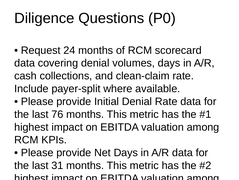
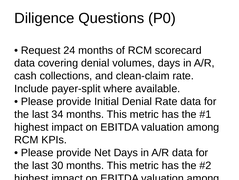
76: 76 -> 34
31: 31 -> 30
